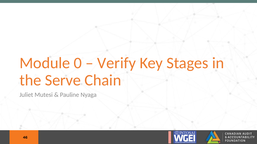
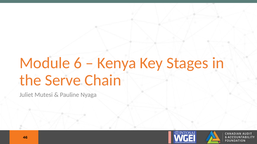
0: 0 -> 6
Verify: Verify -> Kenya
